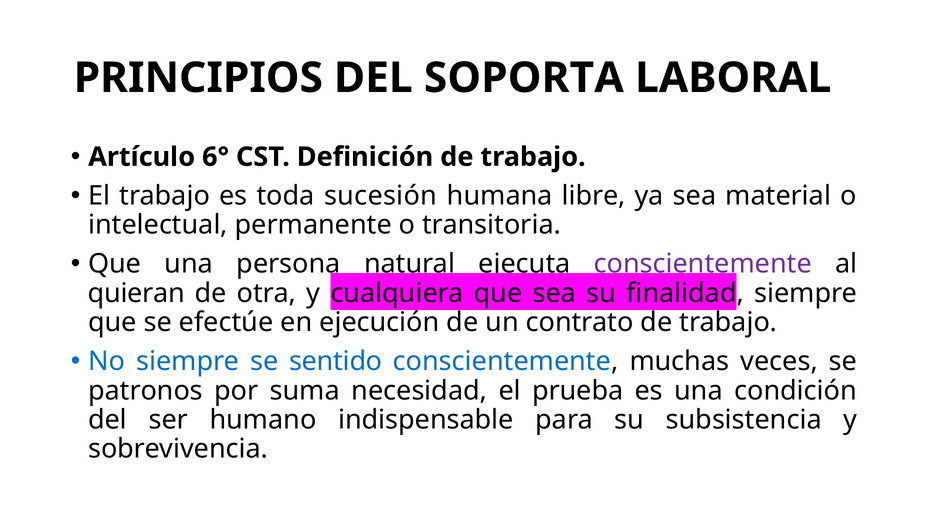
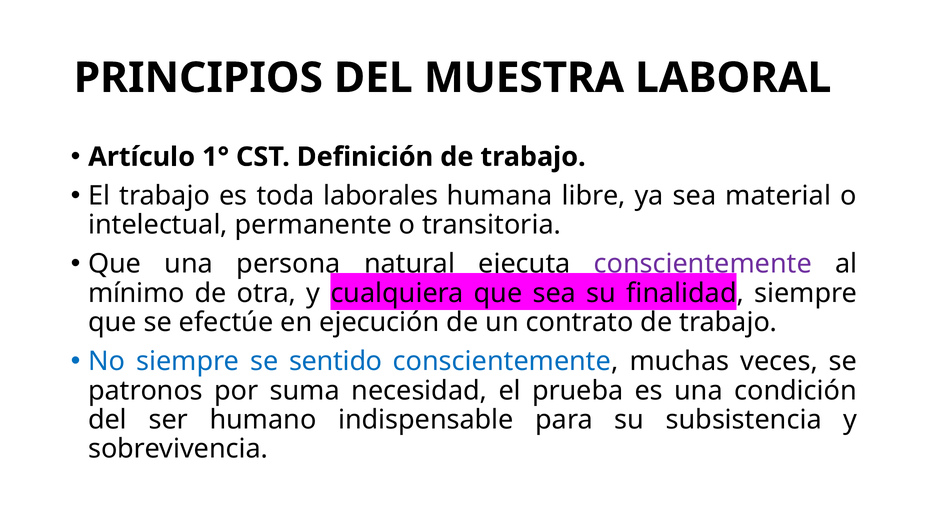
SOPORTA: SOPORTA -> MUESTRA
6°: 6° -> 1°
sucesión: sucesión -> laborales
quieran: quieran -> mínimo
